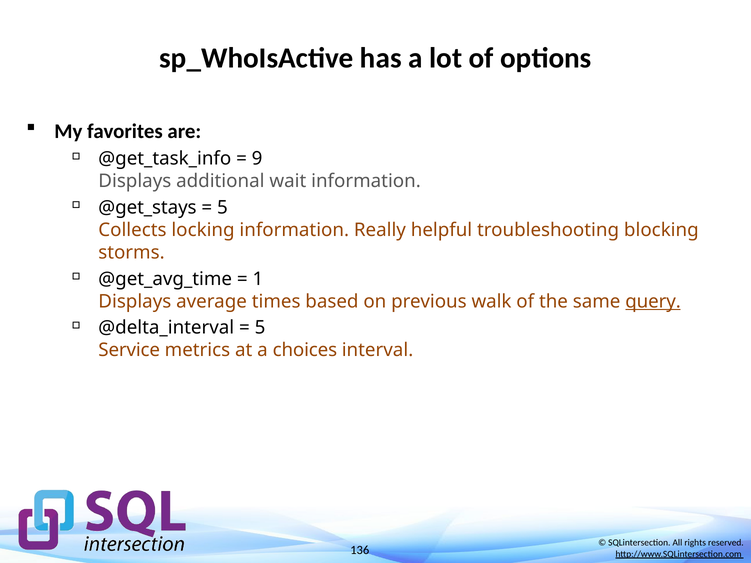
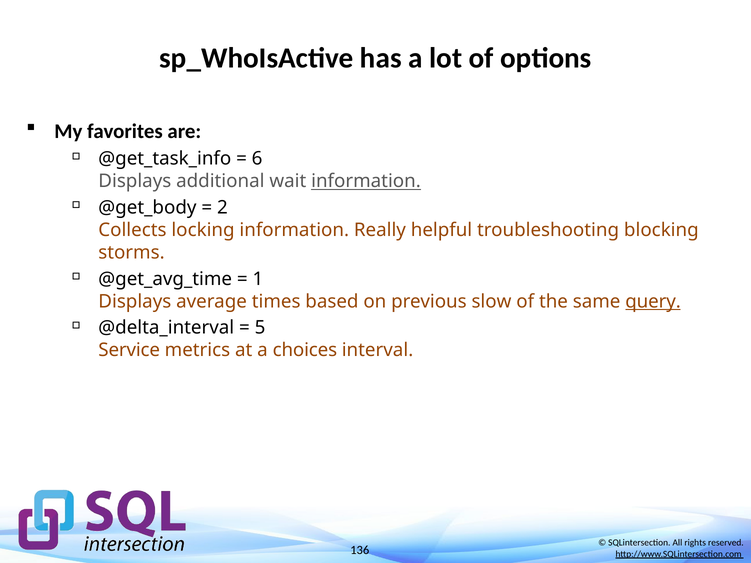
9: 9 -> 6
information at (366, 181) underline: none -> present
@get_stays: @get_stays -> @get_body
5 at (222, 208): 5 -> 2
walk: walk -> slow
